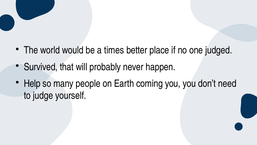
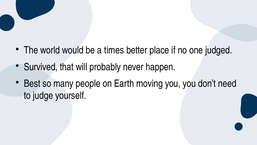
Help: Help -> Best
coming: coming -> moving
